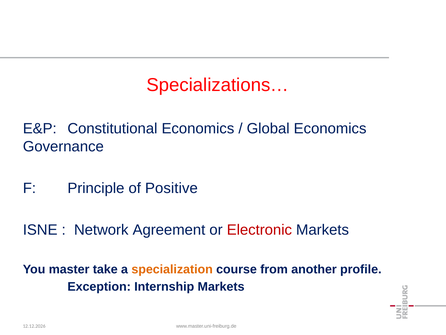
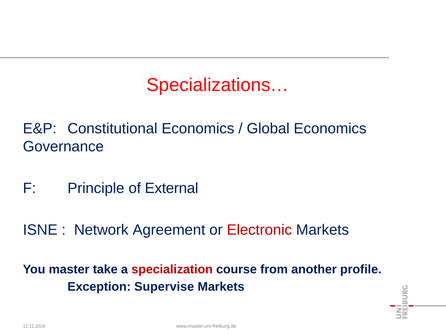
Positive: Positive -> External
specialization colour: orange -> red
Internship: Internship -> Supervise
